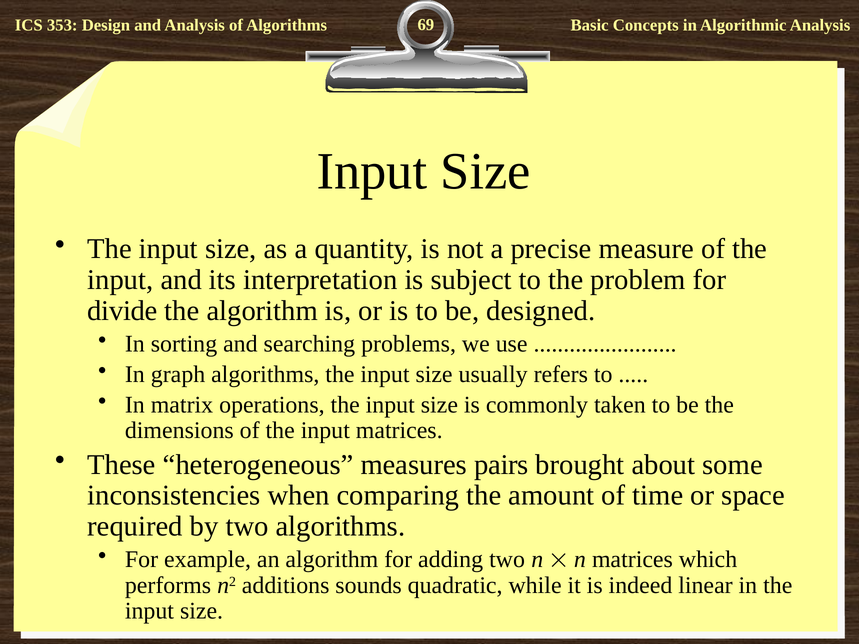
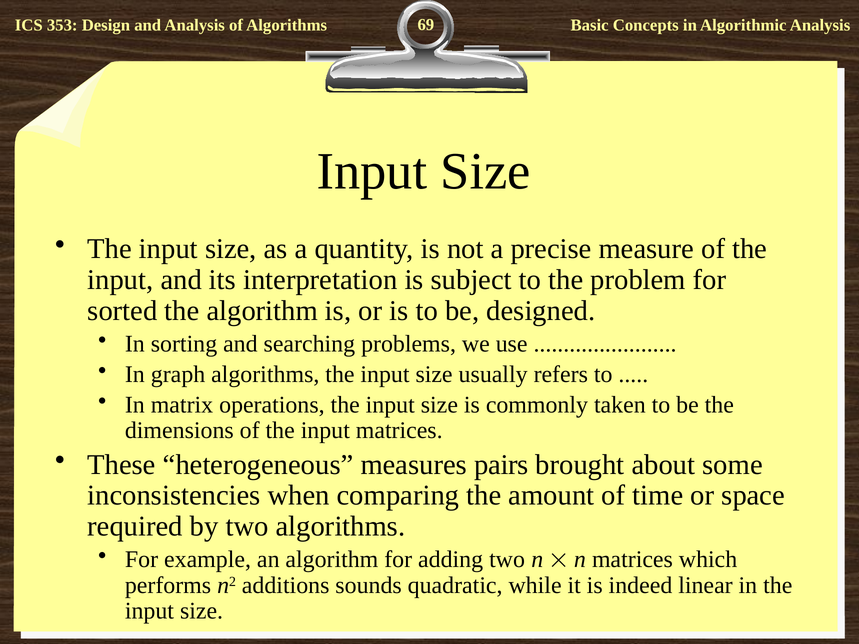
divide: divide -> sorted
